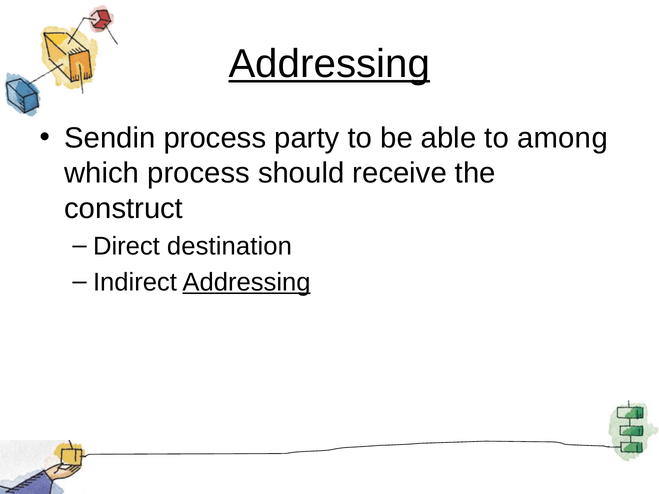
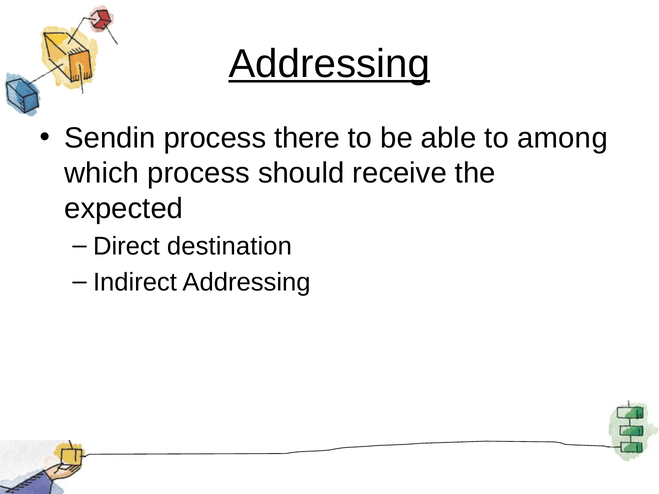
party: party -> there
construct: construct -> expected
Addressing at (247, 282) underline: present -> none
